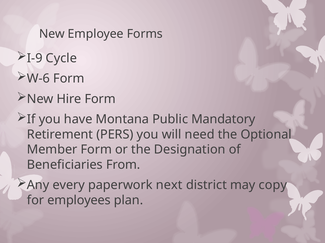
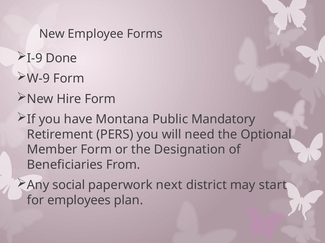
Cycle: Cycle -> Done
W-6: W-6 -> W-9
every: every -> social
copy: copy -> start
